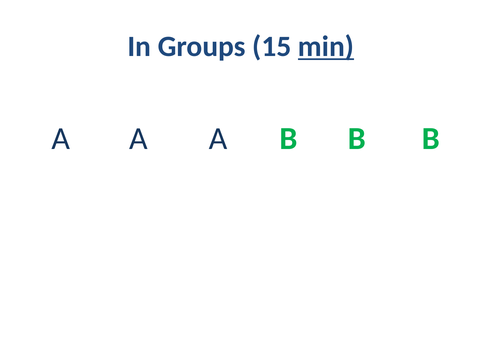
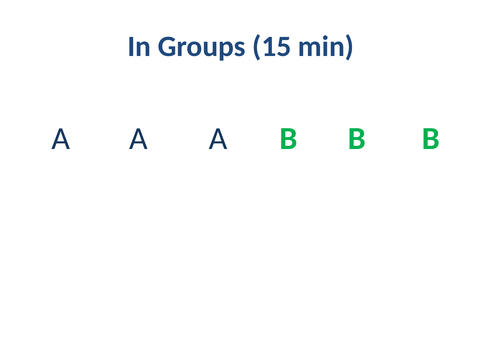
min underline: present -> none
